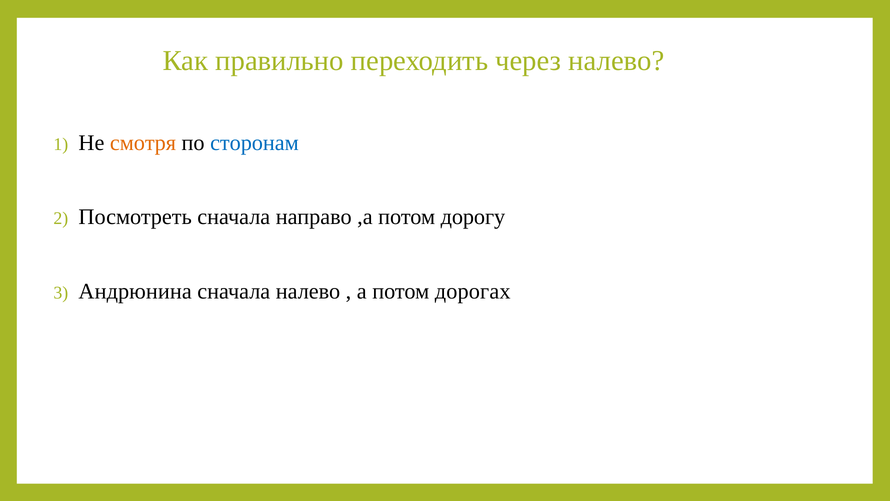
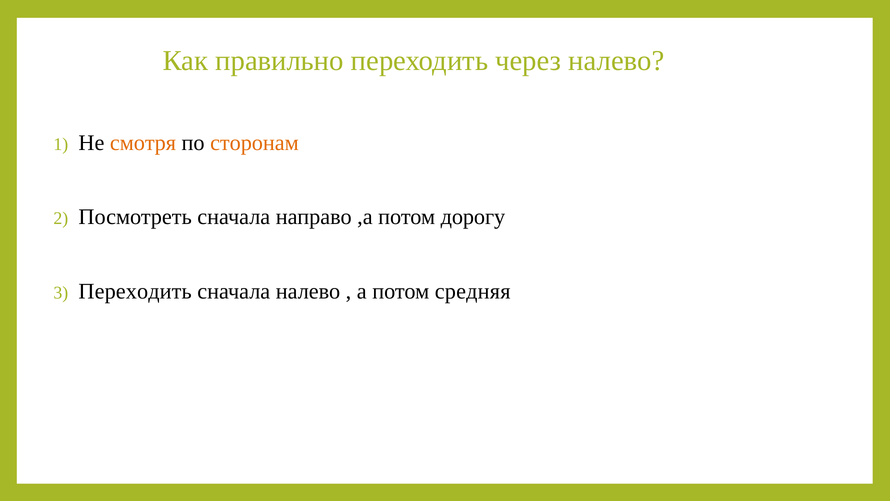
сторонам colour: blue -> orange
Андрюнина at (135, 291): Андрюнина -> Переходить
дорогах: дорогах -> средняя
